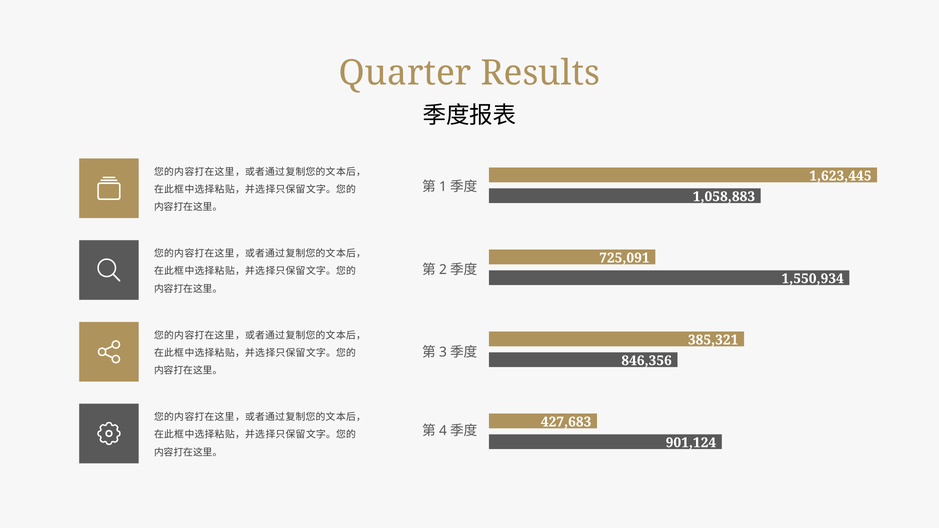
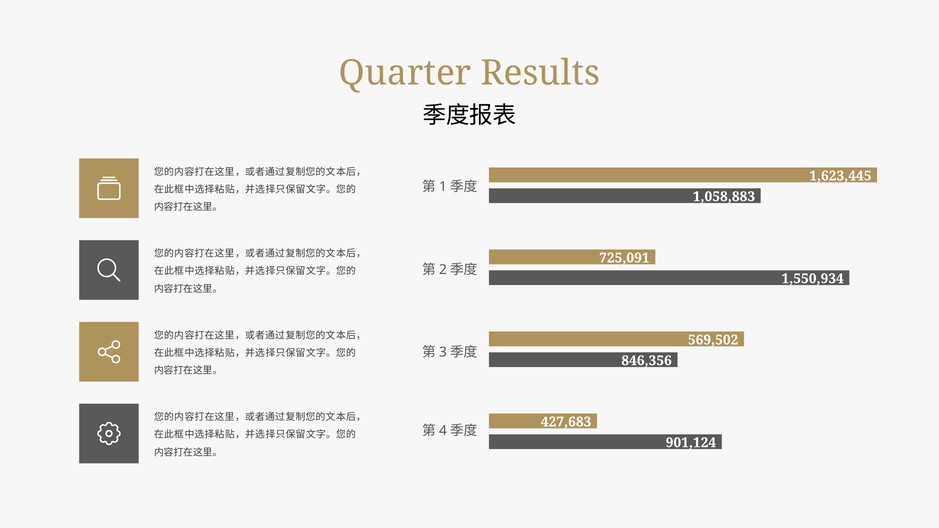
385,321: 385,321 -> 569,502
